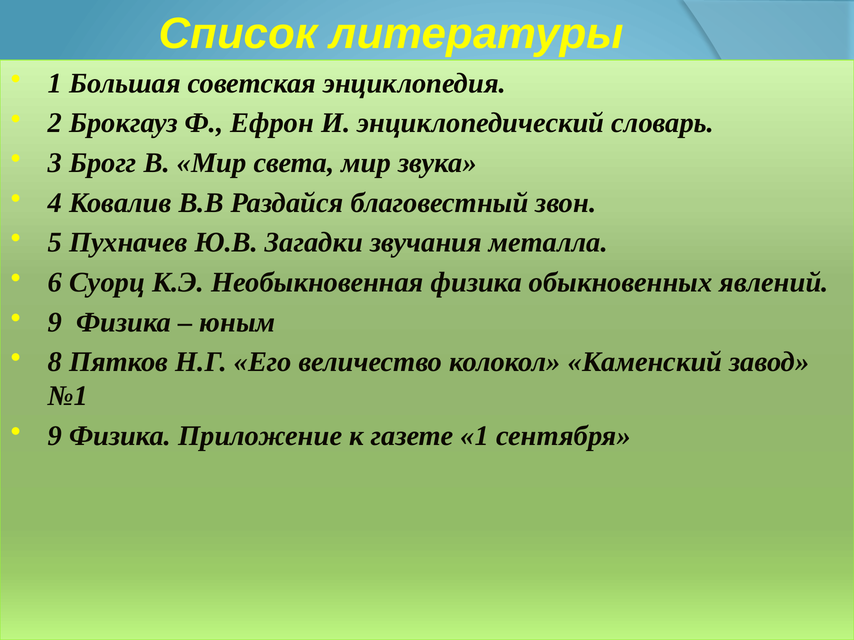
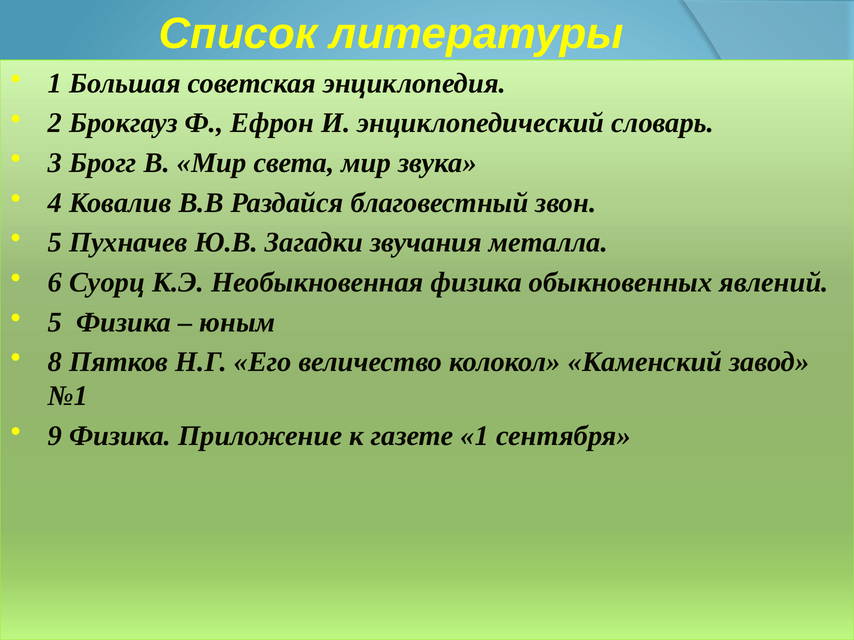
9 at (55, 322): 9 -> 5
